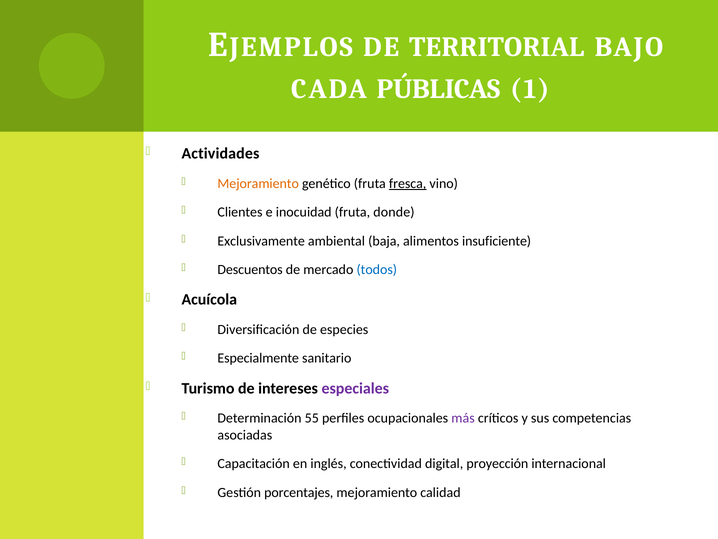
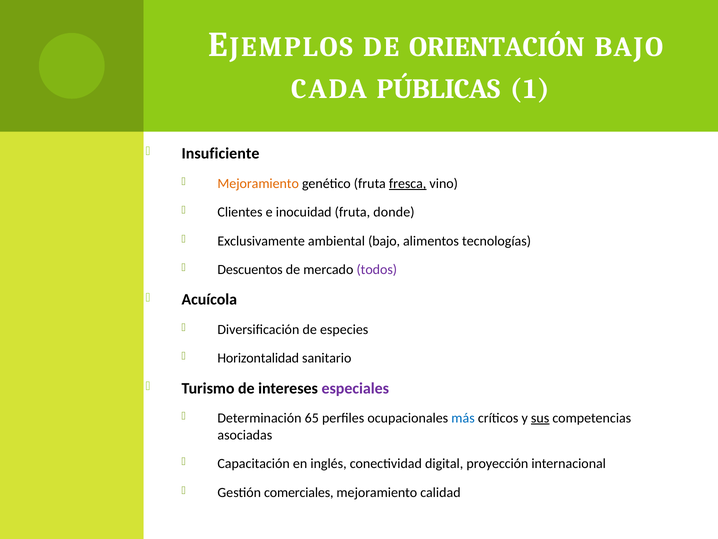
TERRITORIAL: TERRITORIAL -> ORIENTACIÓN
Actividades: Actividades -> Insuficiente
ambiental baja: baja -> bajo
insuficiente: insuficiente -> tecnologías
todos colour: blue -> purple
Especialmente: Especialmente -> Horizontalidad
55: 55 -> 65
más colour: purple -> blue
sus underline: none -> present
porcentajes: porcentajes -> comerciales
